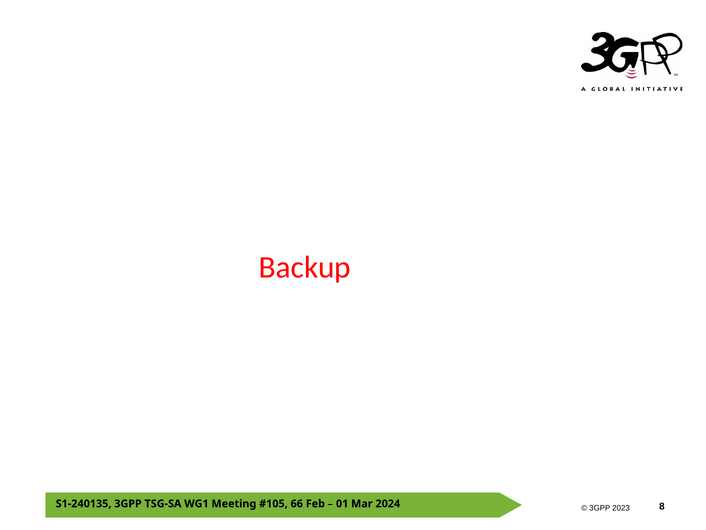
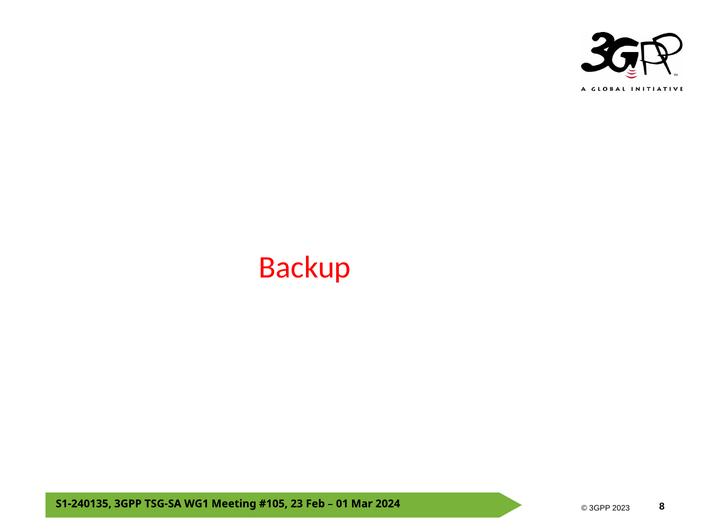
66: 66 -> 23
